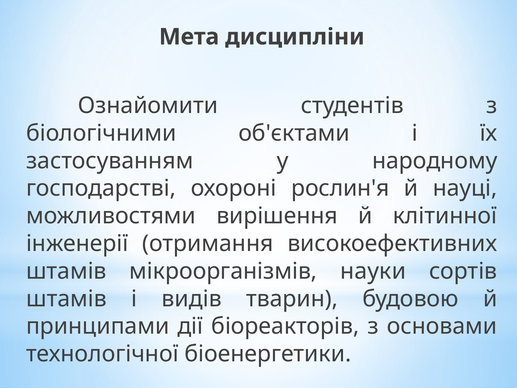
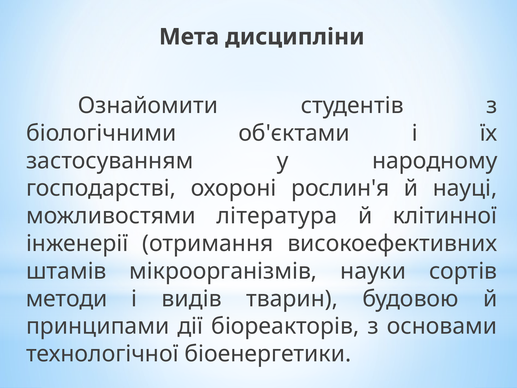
вирішення: вирішення -> література
штамів at (66, 299): штамів -> методи
